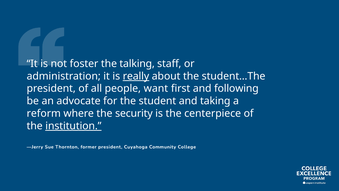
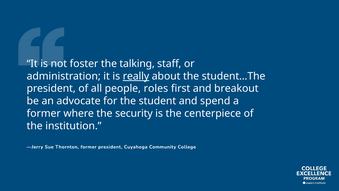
want: want -> roles
following: following -> breakout
taking: taking -> spend
reform at (44, 113): reform -> former
institution underline: present -> none
